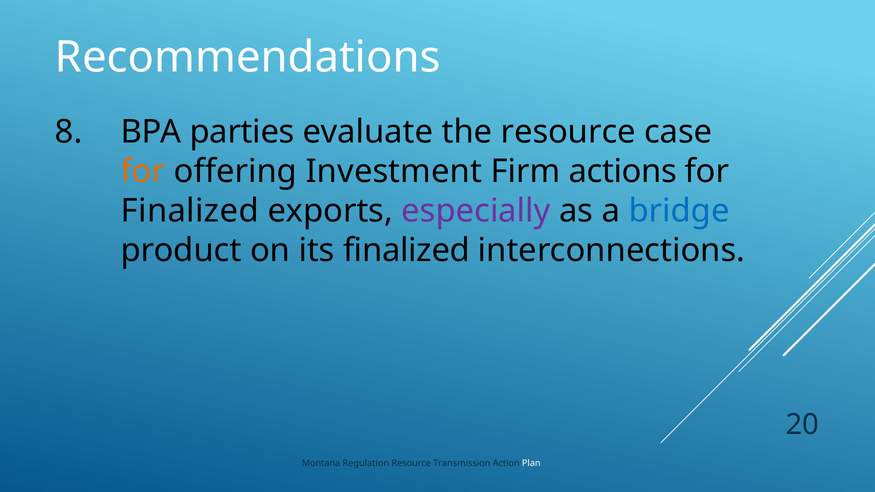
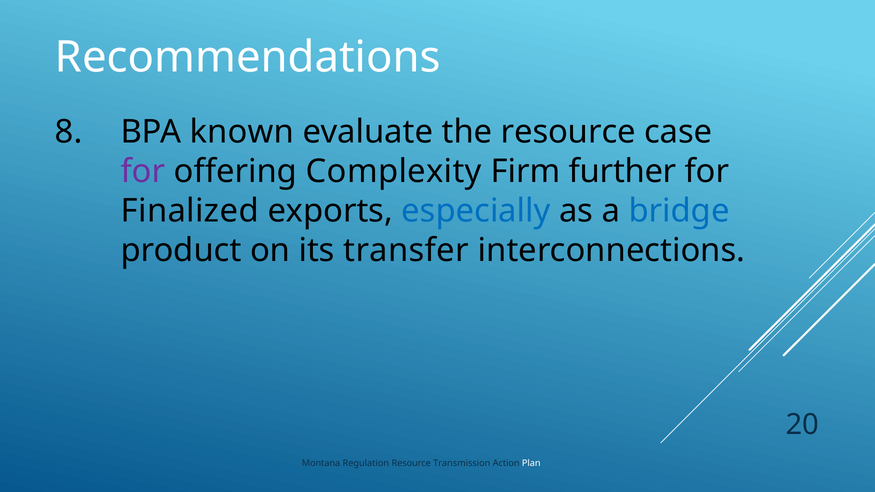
parties: parties -> known
for at (143, 172) colour: orange -> purple
Investment: Investment -> Complexity
actions: actions -> further
especially colour: purple -> blue
its finalized: finalized -> transfer
